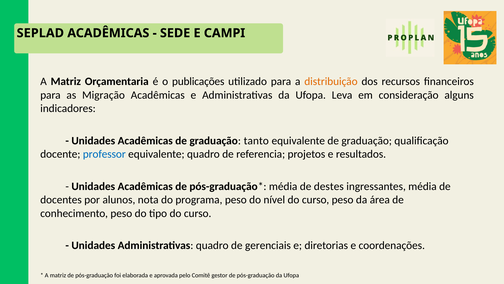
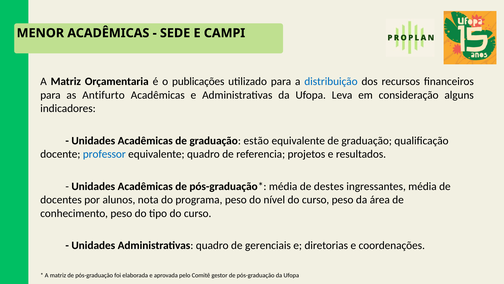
SEPLAD: SEPLAD -> MENOR
distribuição colour: orange -> blue
Migração: Migração -> Antifurto
tanto: tanto -> estão
